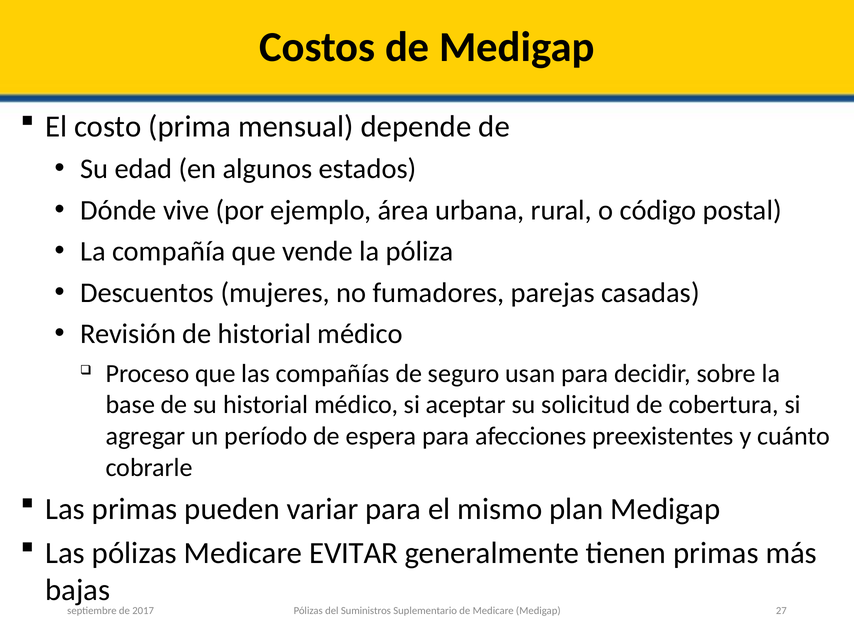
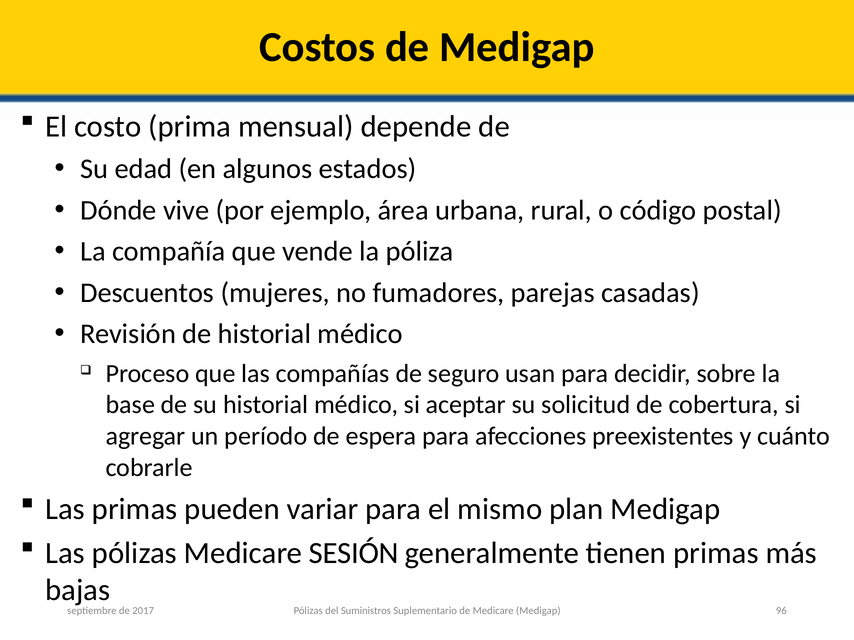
EVITAR: EVITAR -> SESIÓN
27: 27 -> 96
